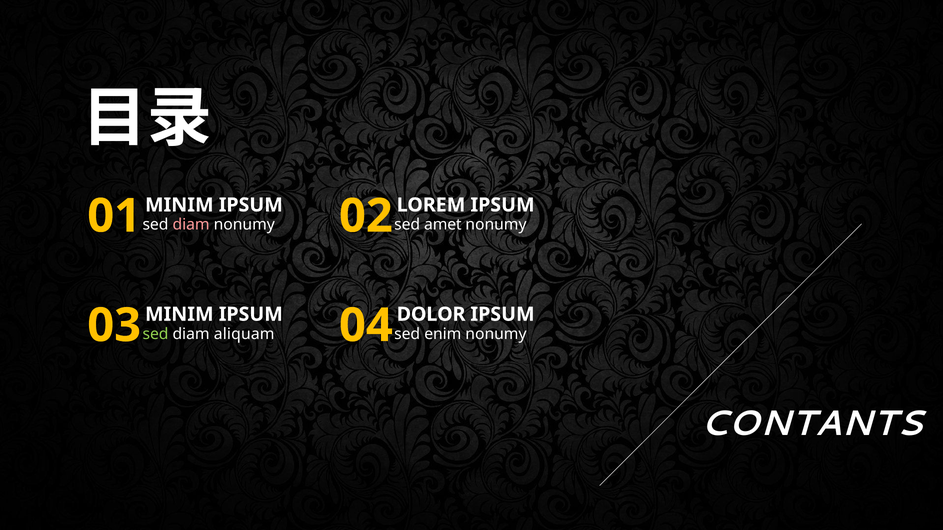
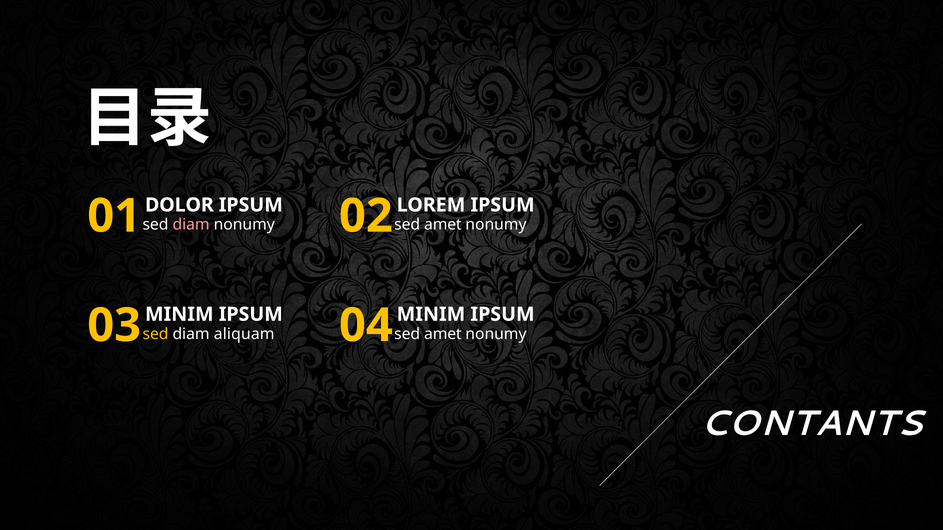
MINIM at (179, 205): MINIM -> DOLOR
03 DOLOR: DOLOR -> MINIM
sed at (156, 334) colour: light green -> yellow
enim at (443, 334): enim -> amet
